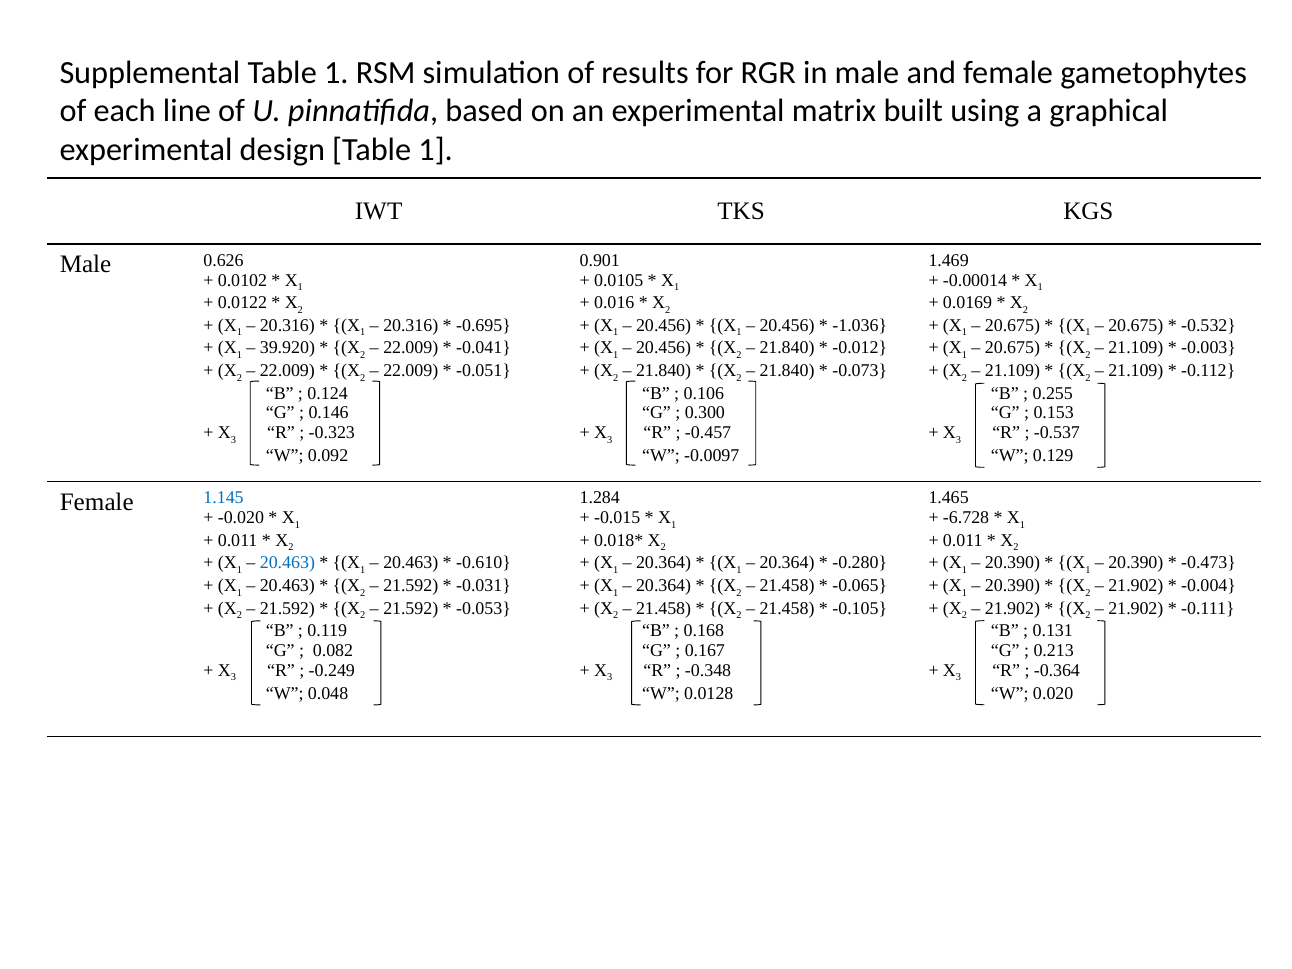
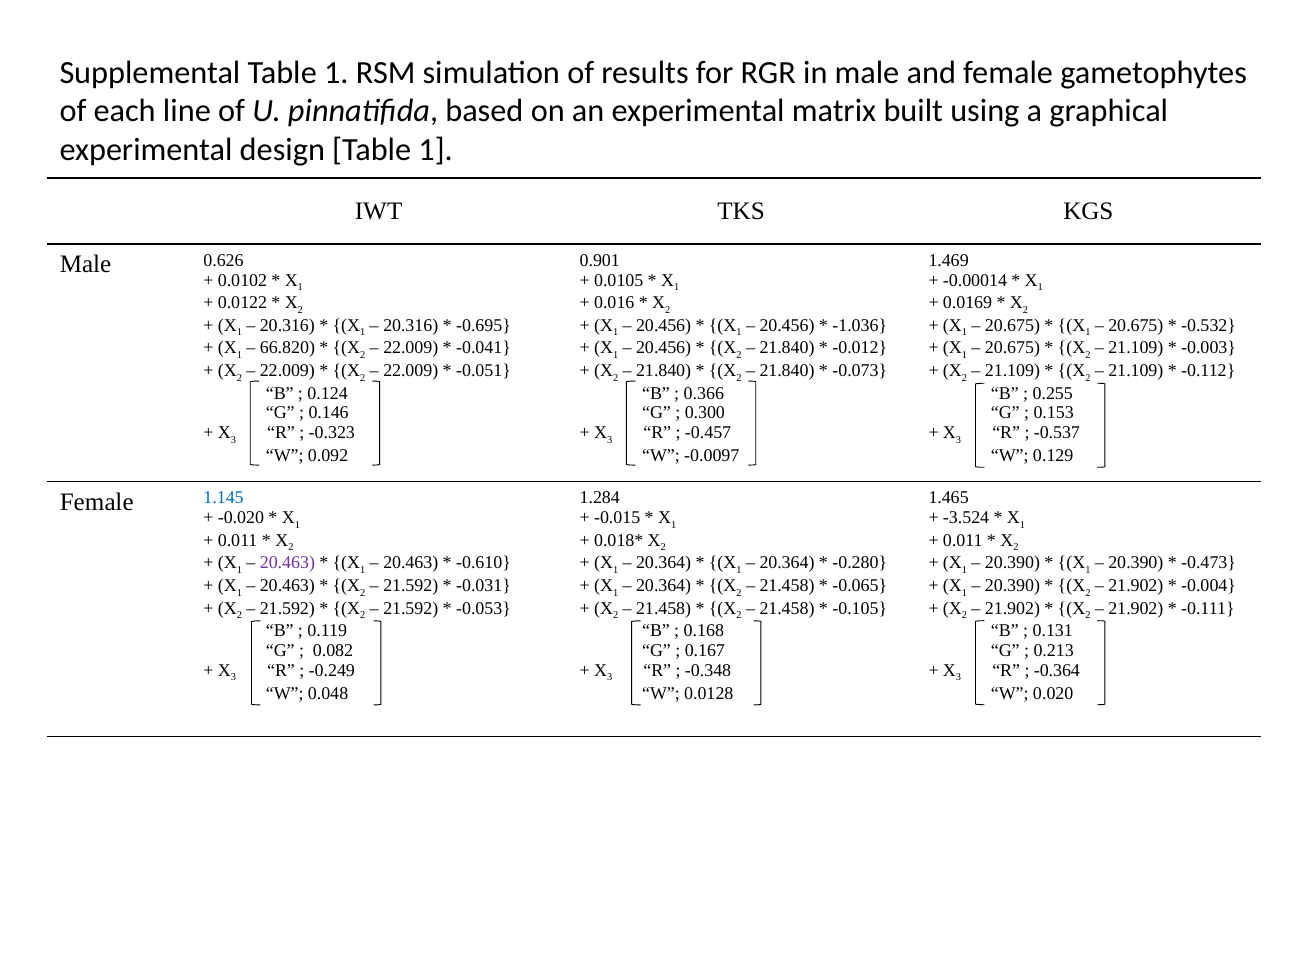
39.920: 39.920 -> 66.820
0.106: 0.106 -> 0.366
-6.728: -6.728 -> -3.524
20.463 at (287, 563) colour: blue -> purple
